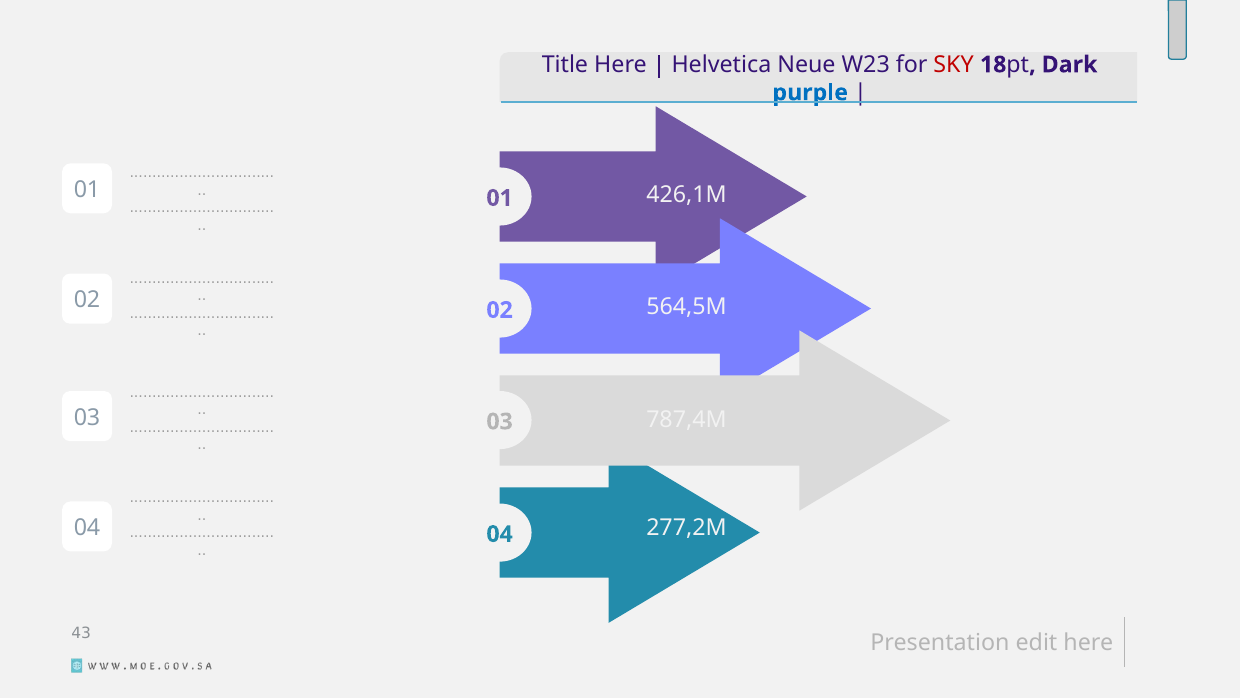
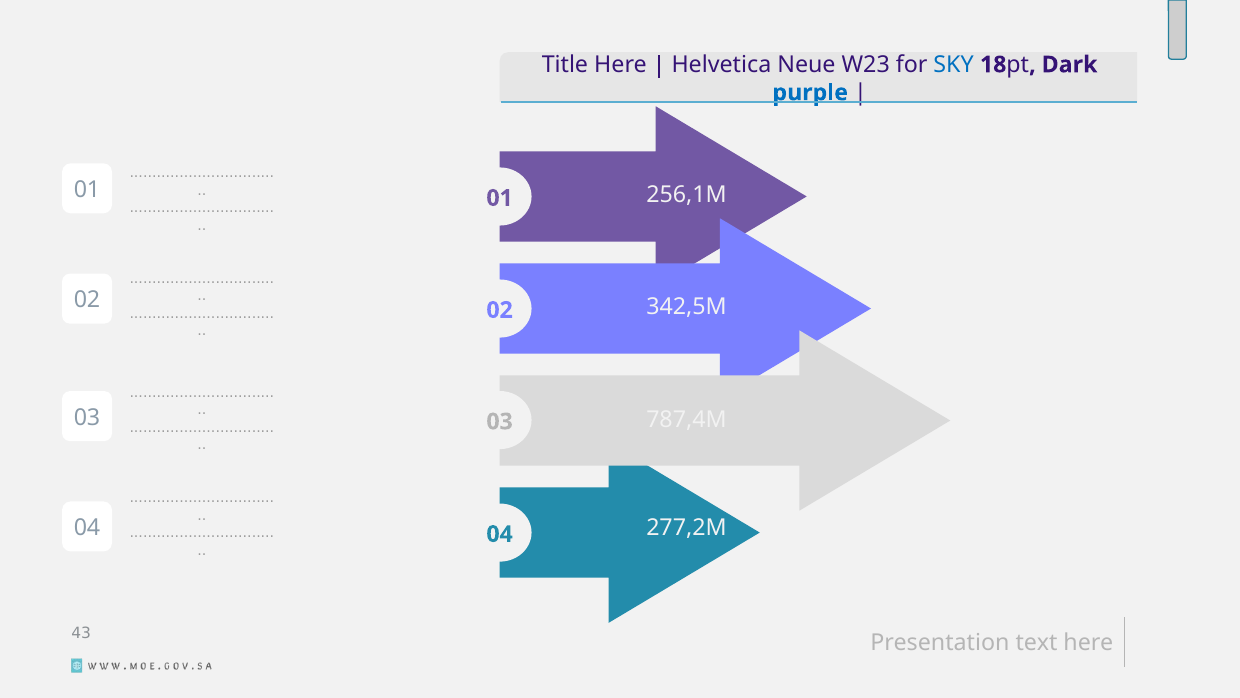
SKY colour: red -> blue
426,1M: 426,1M -> 256,1M
564,5M: 564,5M -> 342,5M
edit: edit -> text
